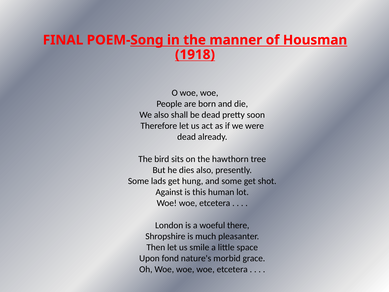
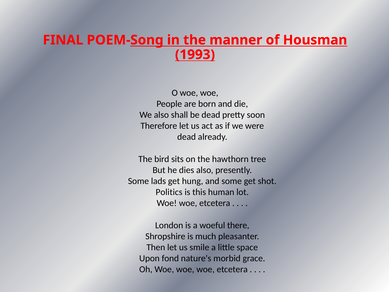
1918: 1918 -> 1993
Against: Against -> Politics
